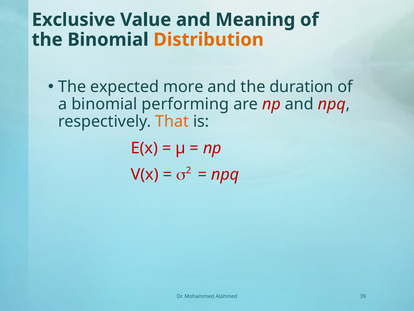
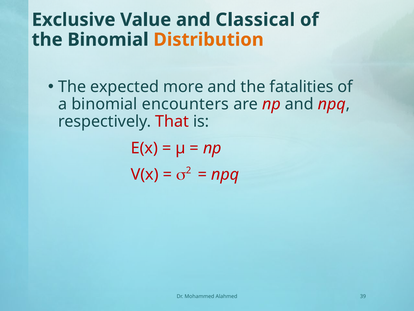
Meaning: Meaning -> Classical
duration: duration -> fatalities
performing: performing -> encounters
That colour: orange -> red
